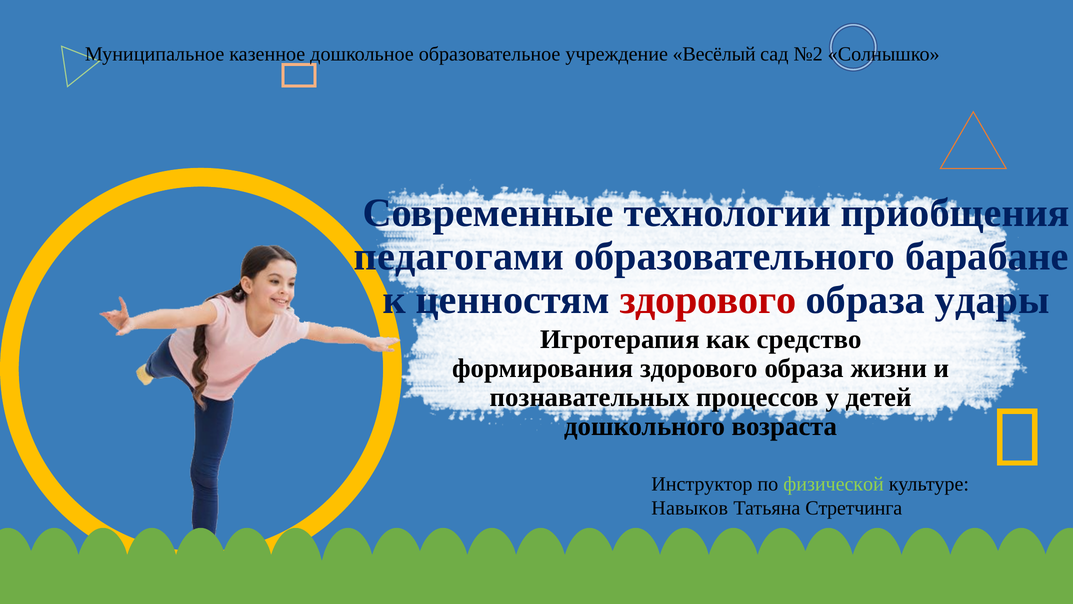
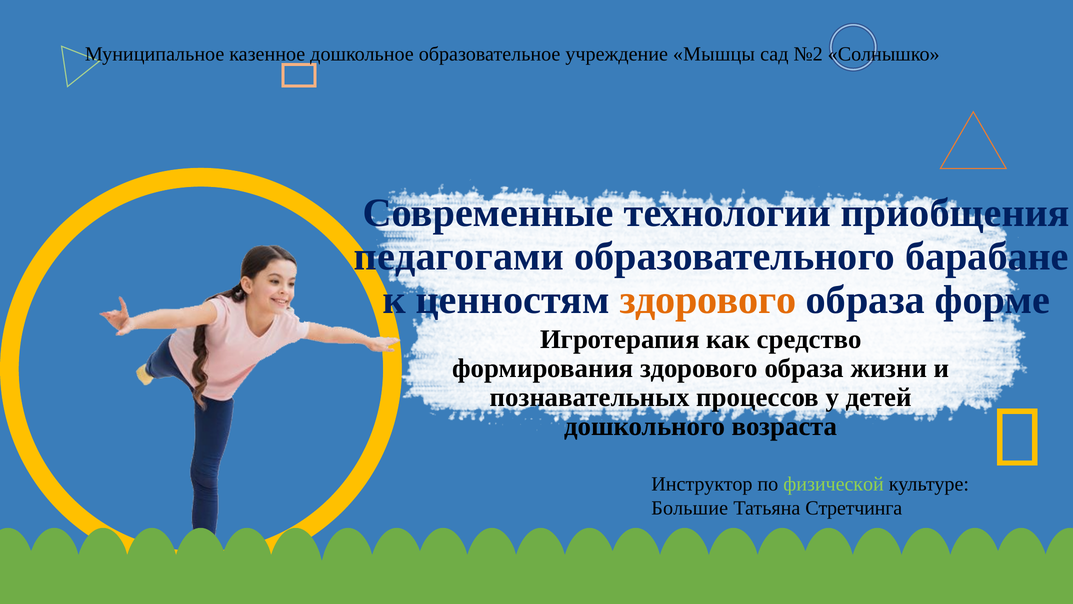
Весёлый: Весёлый -> Мышцы
здорового at (708, 300) colour: red -> orange
удары: удары -> форме
Навыков: Навыков -> Большие
